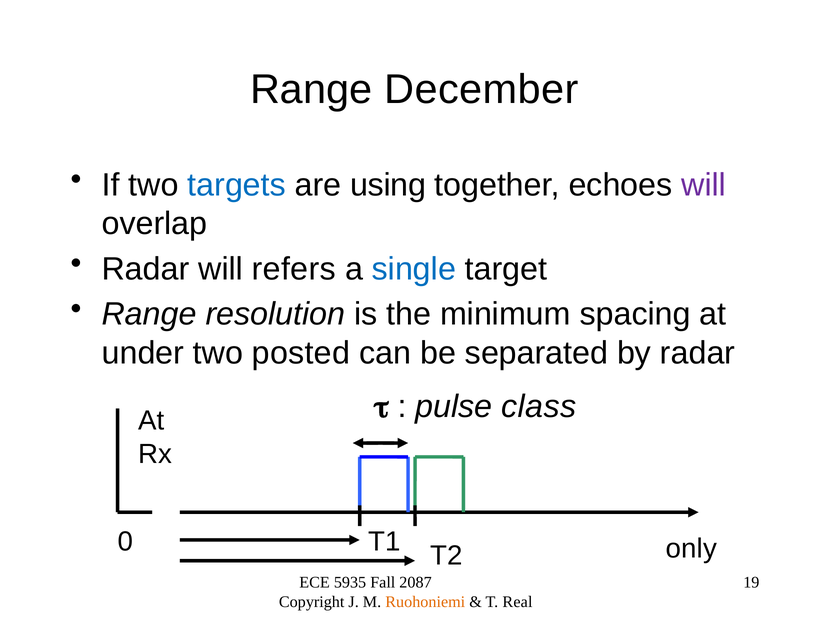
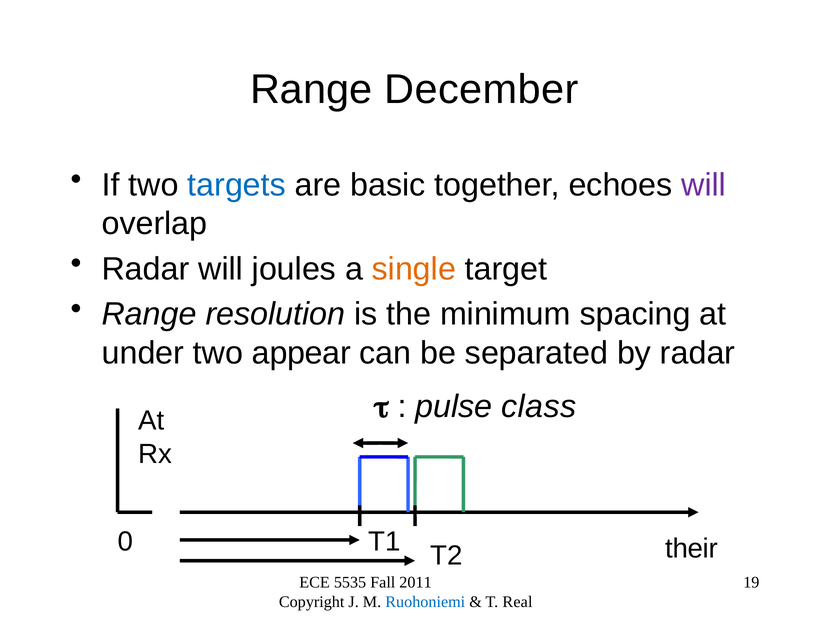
using: using -> basic
refers: refers -> joules
single colour: blue -> orange
posted: posted -> appear
only: only -> their
5935: 5935 -> 5535
2087: 2087 -> 2011
Ruohoniemi colour: orange -> blue
